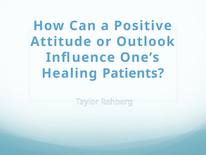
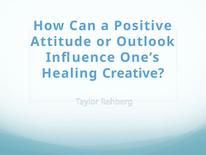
Patients: Patients -> Creative
